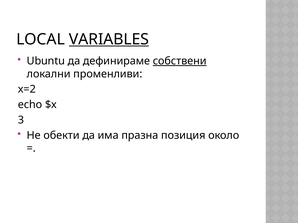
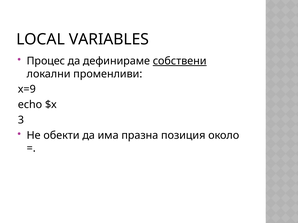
VARIABLES underline: present -> none
Ubuntu: Ubuntu -> Процес
x=2: x=2 -> x=9
